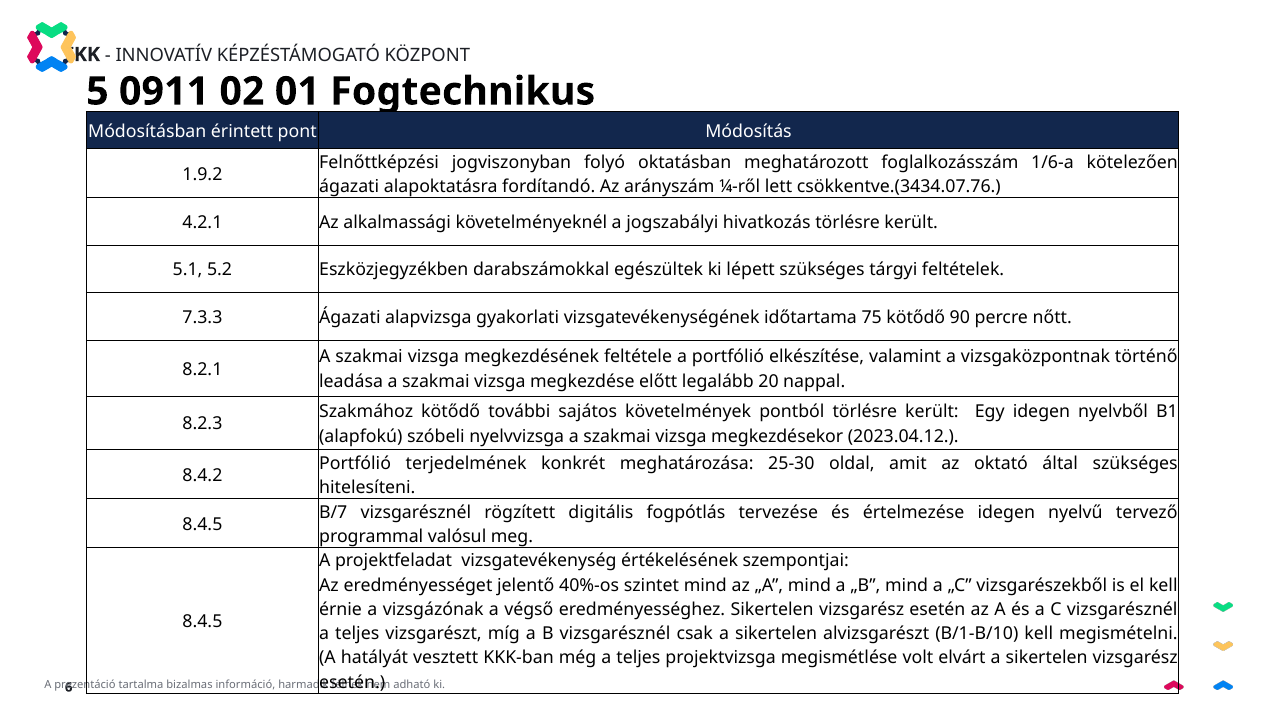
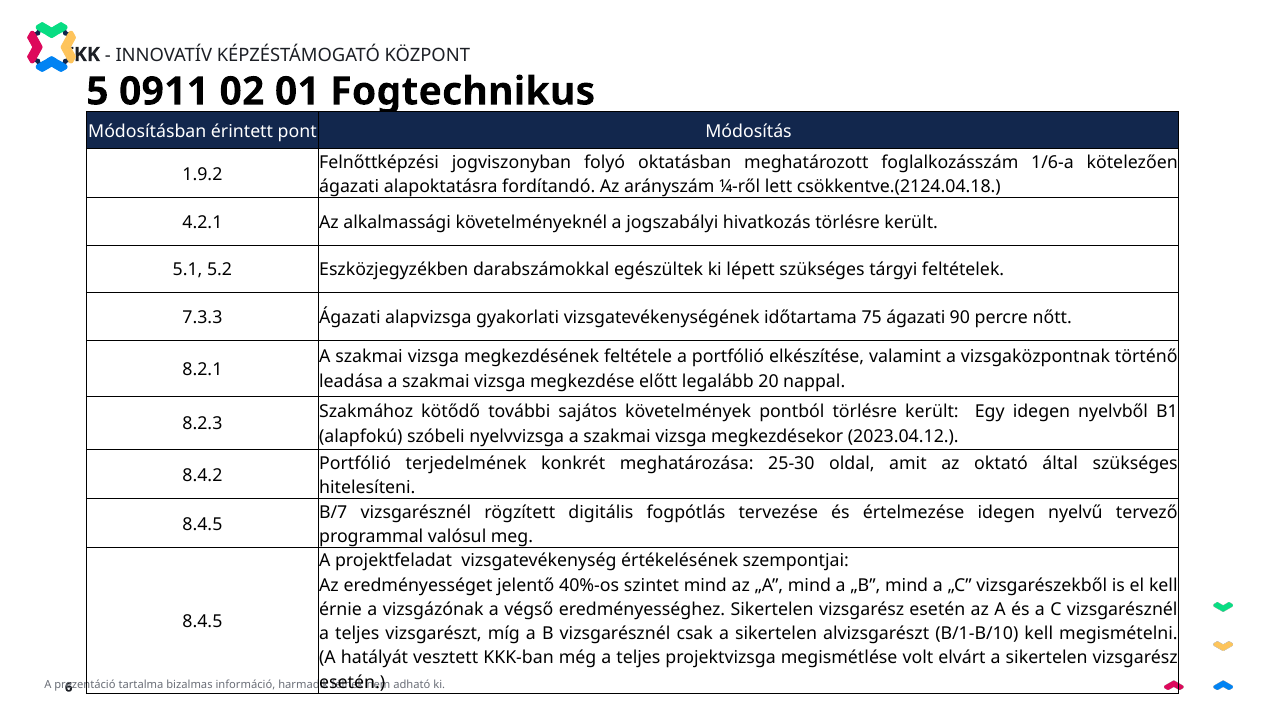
csökkentve.(3434.07.76: csökkentve.(3434.07.76 -> csökkentve.(2124.04.18
75 kötődő: kötődő -> ágazati
